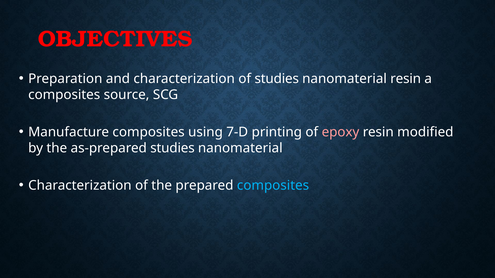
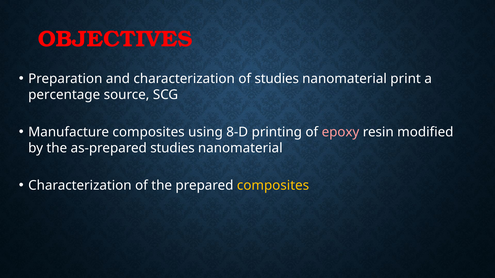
nanomaterial resin: resin -> print
composites at (64, 95): composites -> percentage
7-D: 7-D -> 8-D
composites at (273, 186) colour: light blue -> yellow
